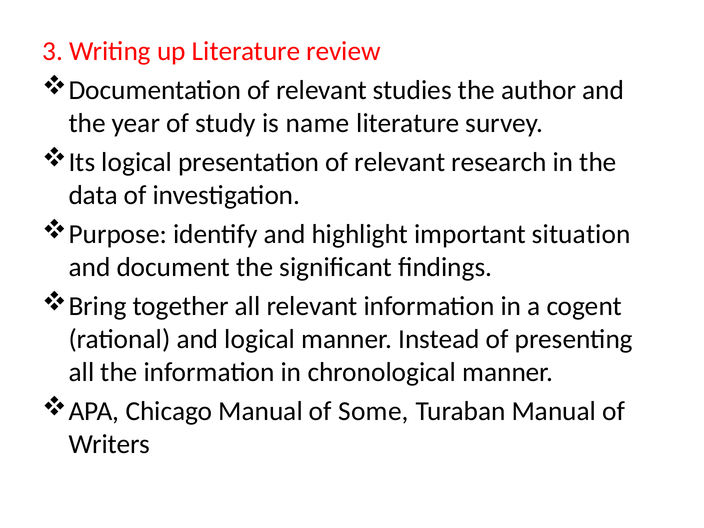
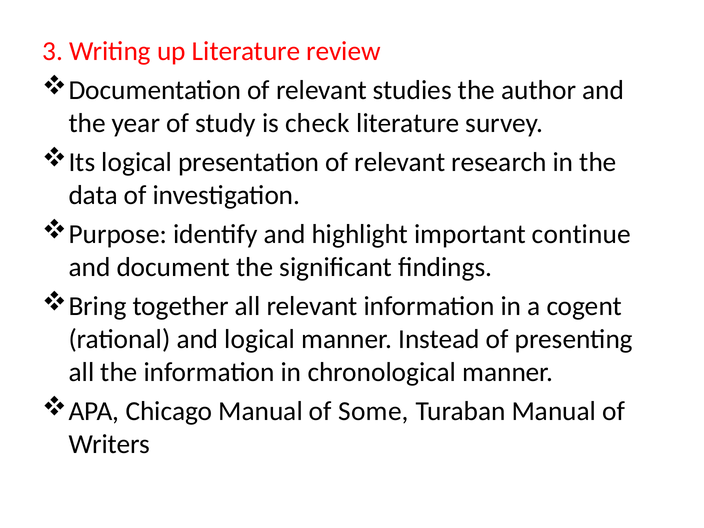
name: name -> check
situation: situation -> continue
